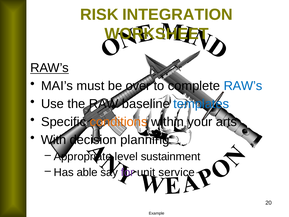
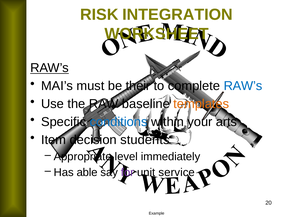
over: over -> their
templates colour: blue -> orange
conditions colour: orange -> blue
With: With -> Item
planning: planning -> students
sustainment: sustainment -> immediately
